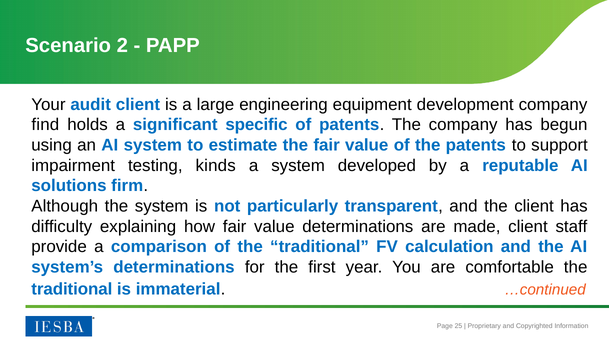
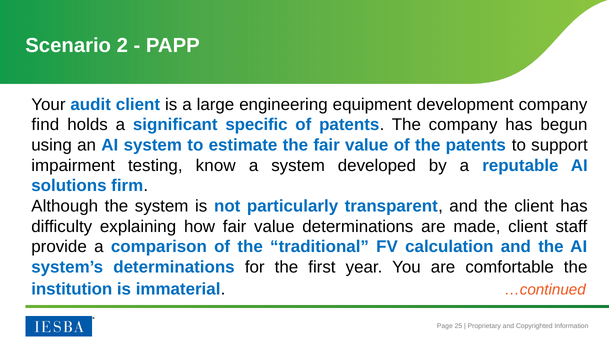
kinds: kinds -> know
traditional at (72, 289): traditional -> institution
